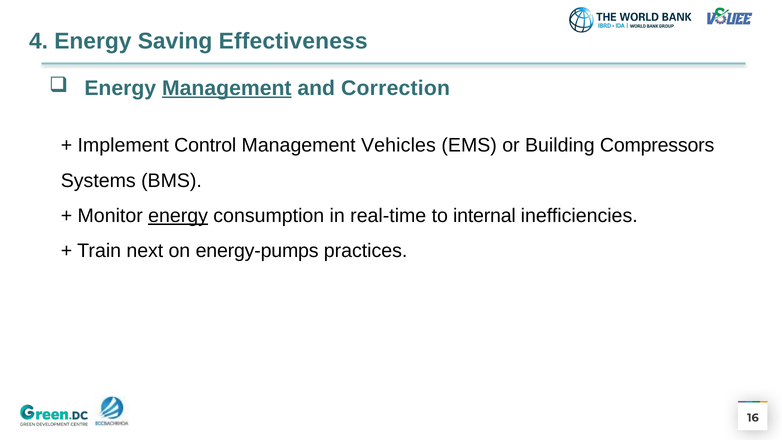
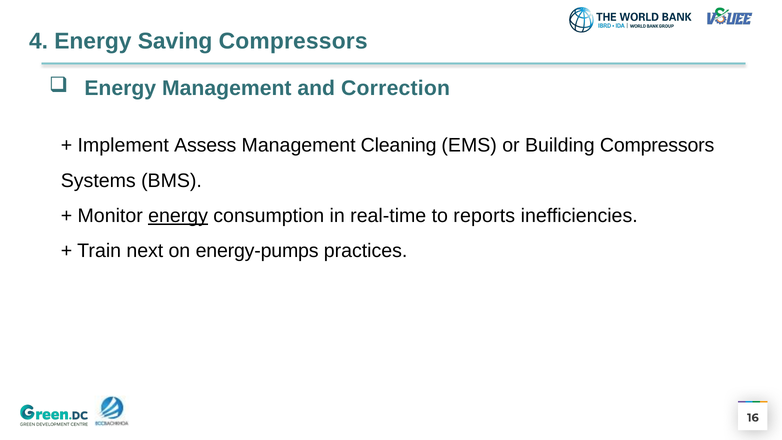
Saving Effectiveness: Effectiveness -> Compressors
Management at (227, 88) underline: present -> none
Control: Control -> Assess
Vehicles: Vehicles -> Cleaning
internal: internal -> reports
